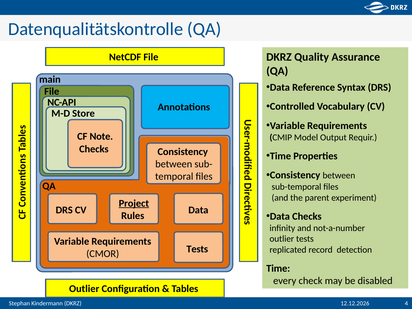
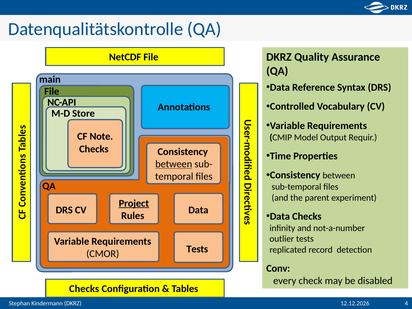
between at (174, 164) underline: none -> present
Time at (278, 269): Time -> Conv
Outlier at (84, 289): Outlier -> Checks
